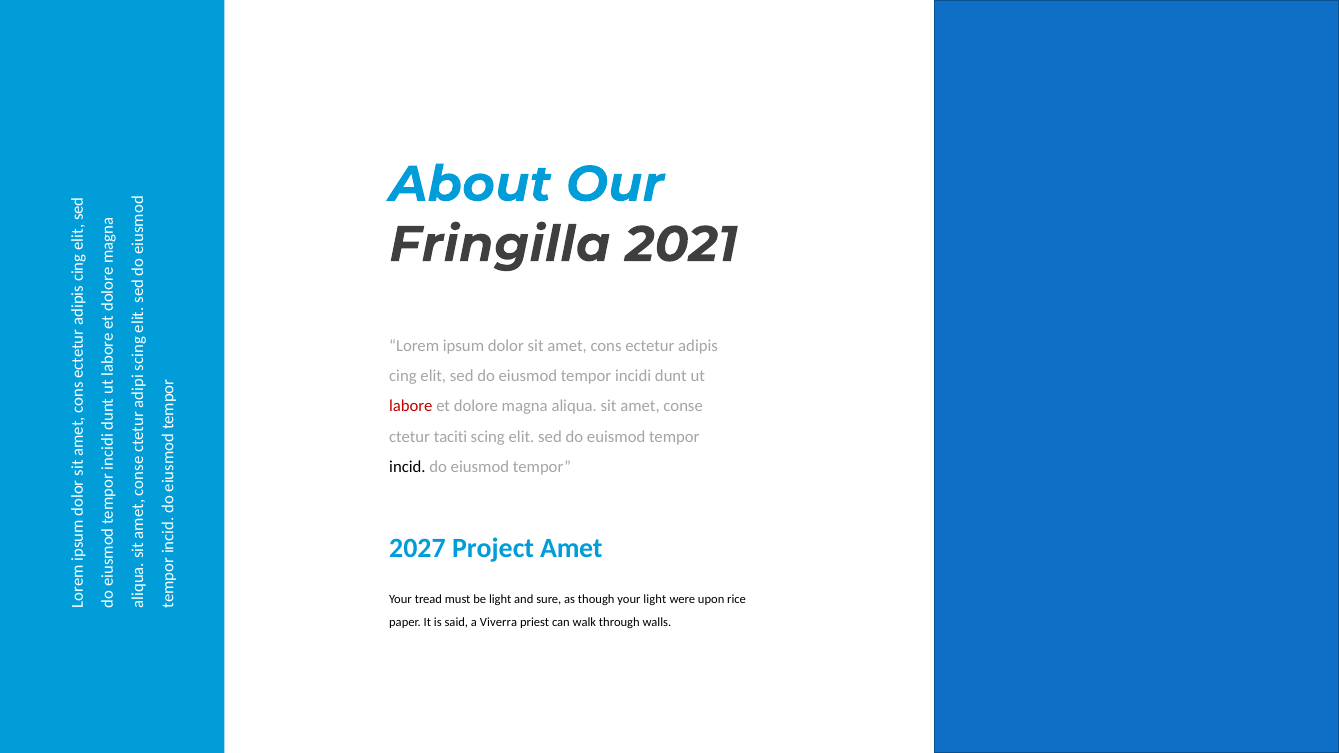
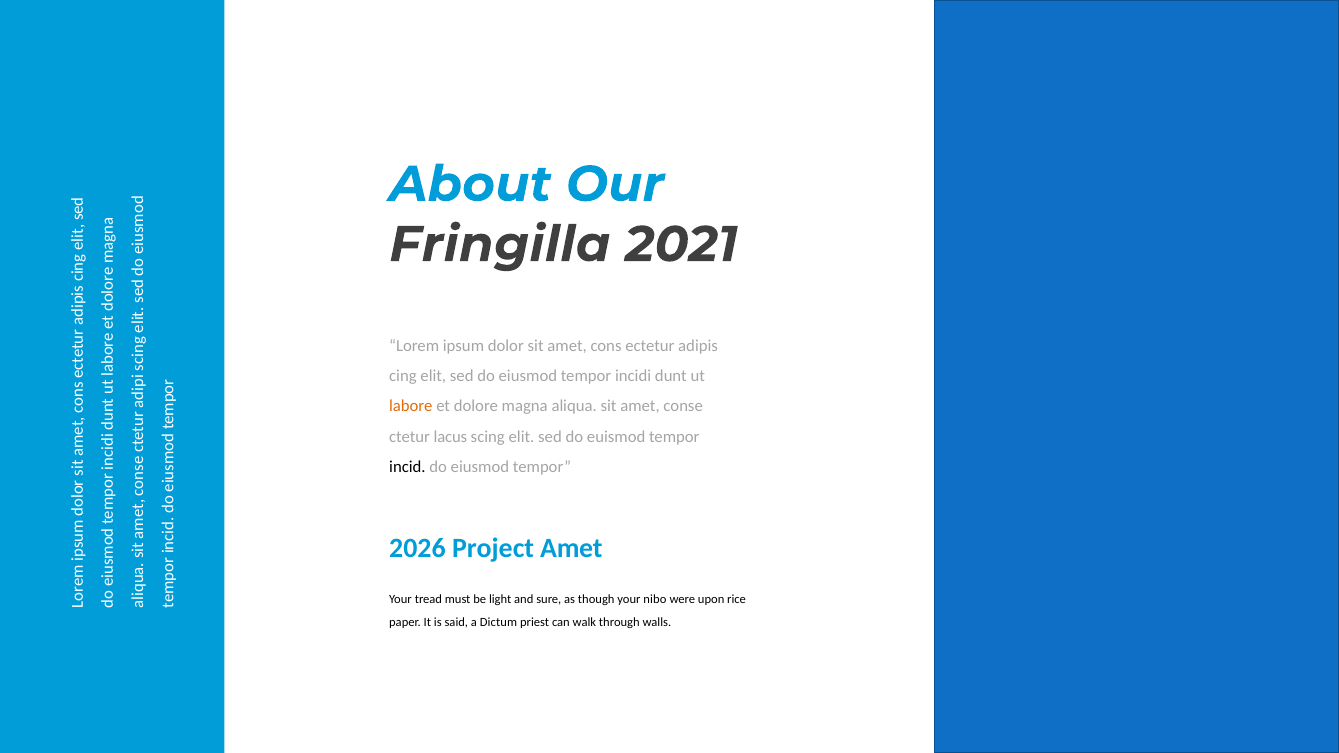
labore colour: red -> orange
taciti: taciti -> lacus
2027: 2027 -> 2026
your light: light -> nibo
Viverra: Viverra -> Dictum
